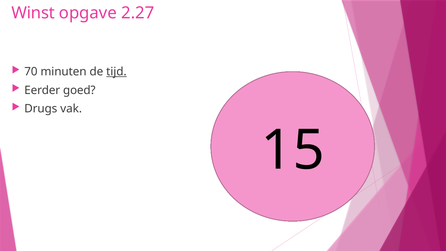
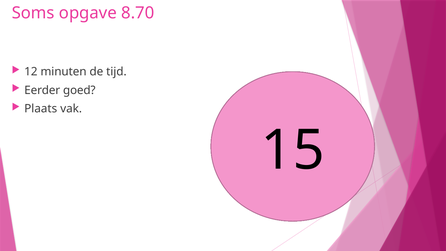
Winst: Winst -> Soms
2.27: 2.27 -> 8.70
70 at (31, 72): 70 -> 12
tijd underline: present -> none
Drugs: Drugs -> Plaats
